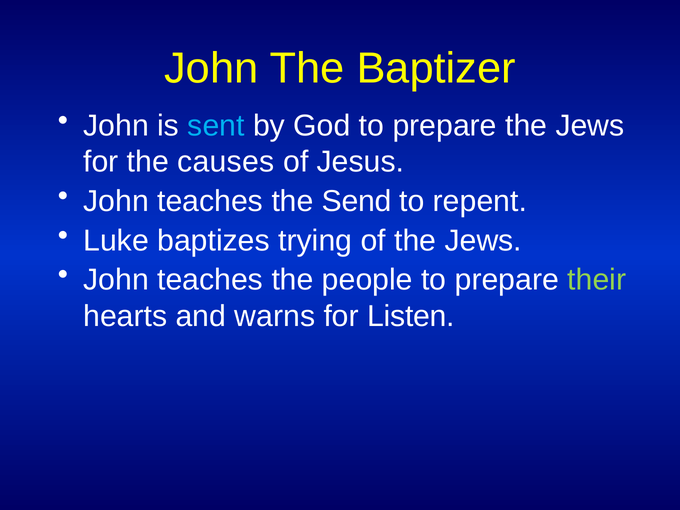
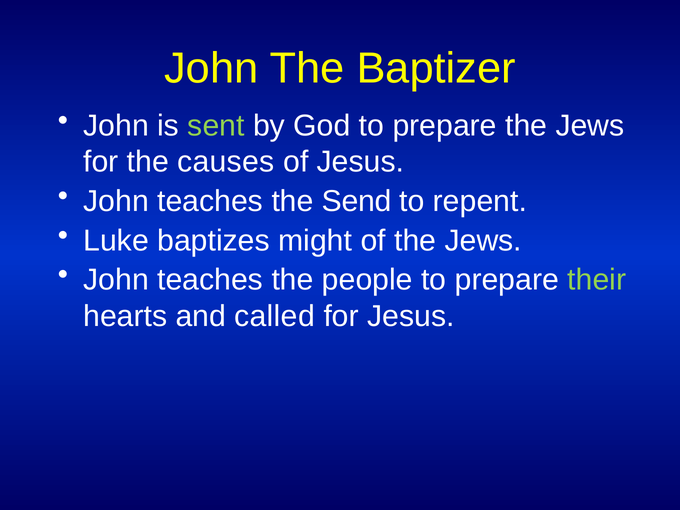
sent colour: light blue -> light green
trying: trying -> might
warns: warns -> called
for Listen: Listen -> Jesus
